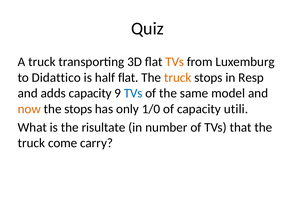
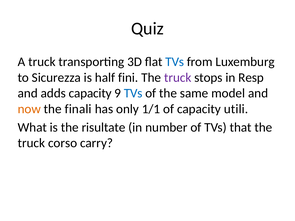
TVs at (175, 62) colour: orange -> blue
Didattico: Didattico -> Sicurezza
half flat: flat -> fini
truck at (178, 78) colour: orange -> purple
the stops: stops -> finali
1/0: 1/0 -> 1/1
come: come -> corso
